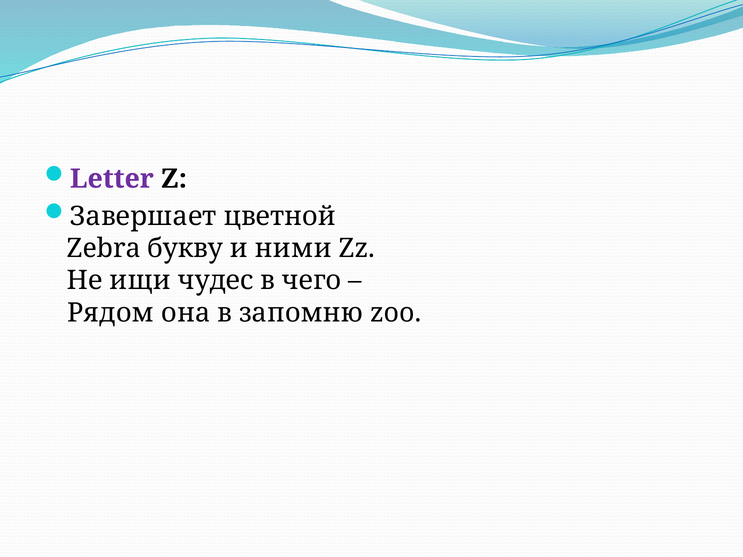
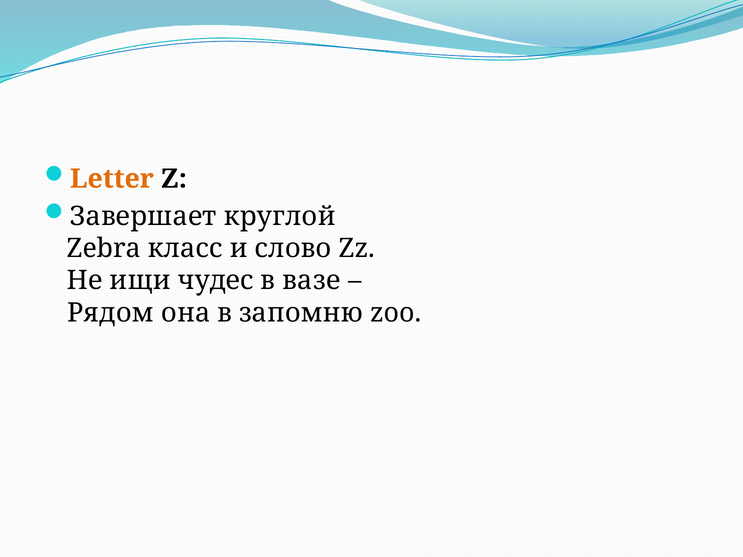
Letter colour: purple -> orange
цветной: цветной -> круглой
букву: букву -> класс
ними: ними -> слово
чего: чего -> вазе
